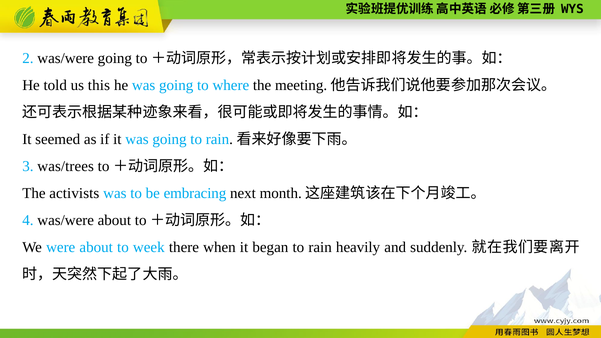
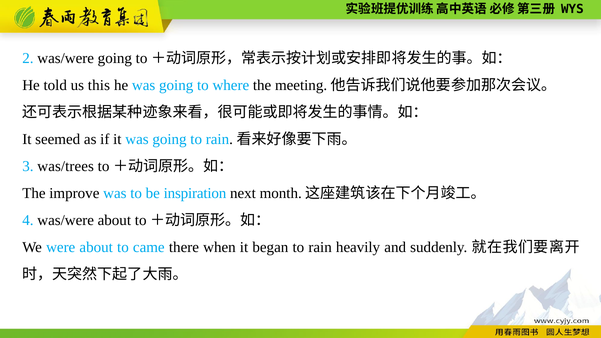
activists: activists -> improve
embracing: embracing -> inspiration
week: week -> came
